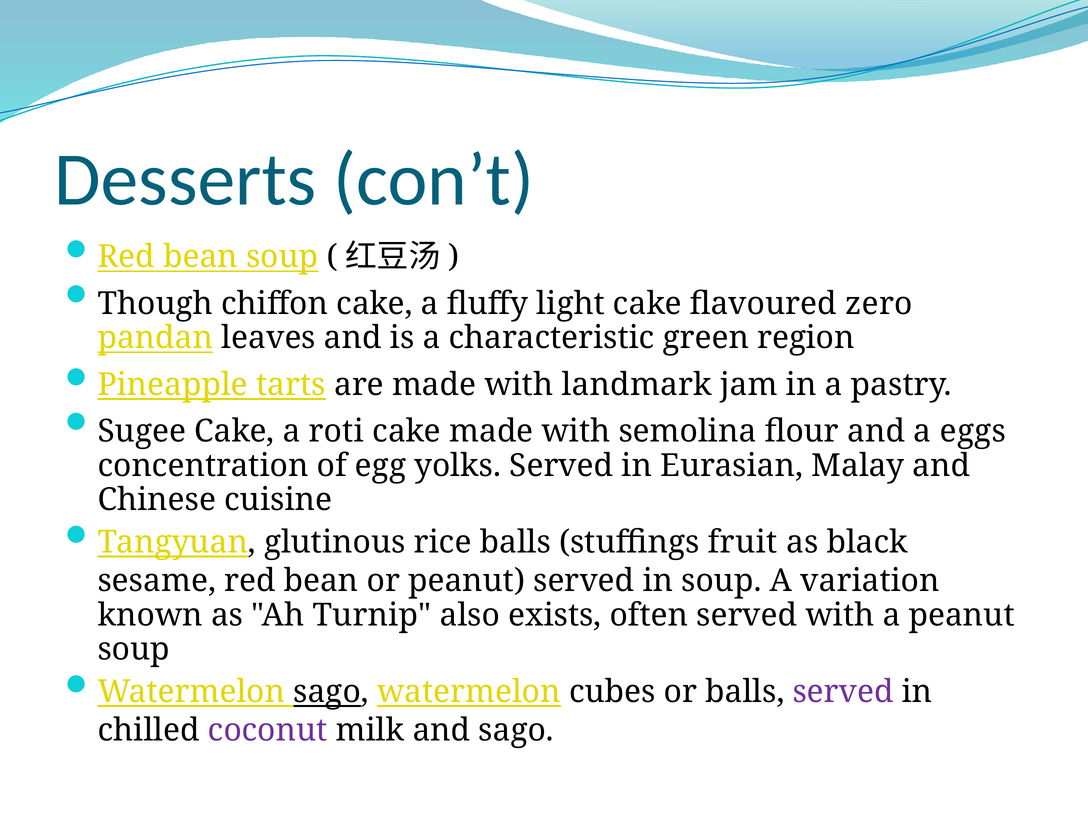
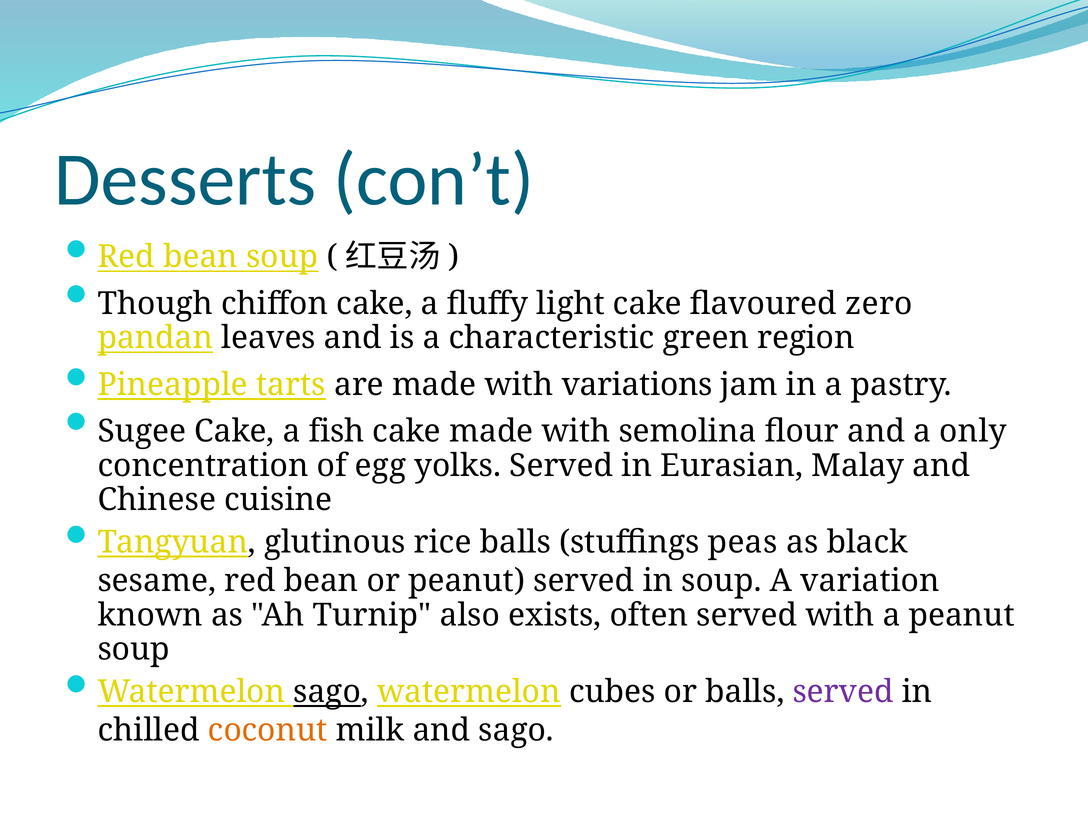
landmark: landmark -> variations
roti: roti -> fish
eggs: eggs -> only
fruit: fruit -> peas
coconut colour: purple -> orange
